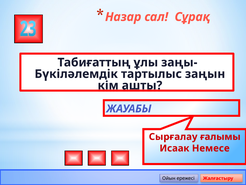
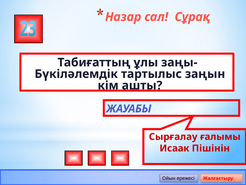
Немесе: Немесе -> Пішінін
